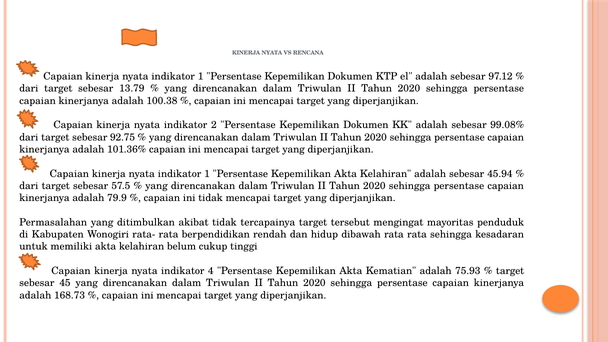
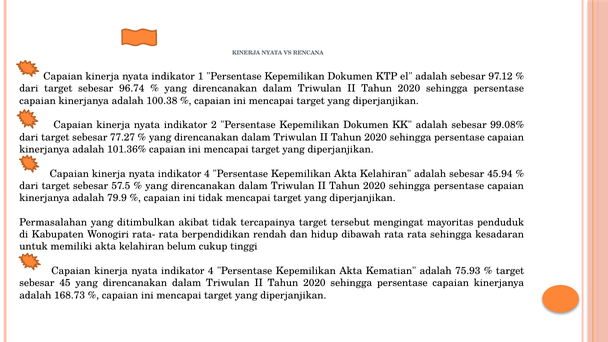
13.79: 13.79 -> 96.74
92.75: 92.75 -> 77.27
1 at (207, 174): 1 -> 4
